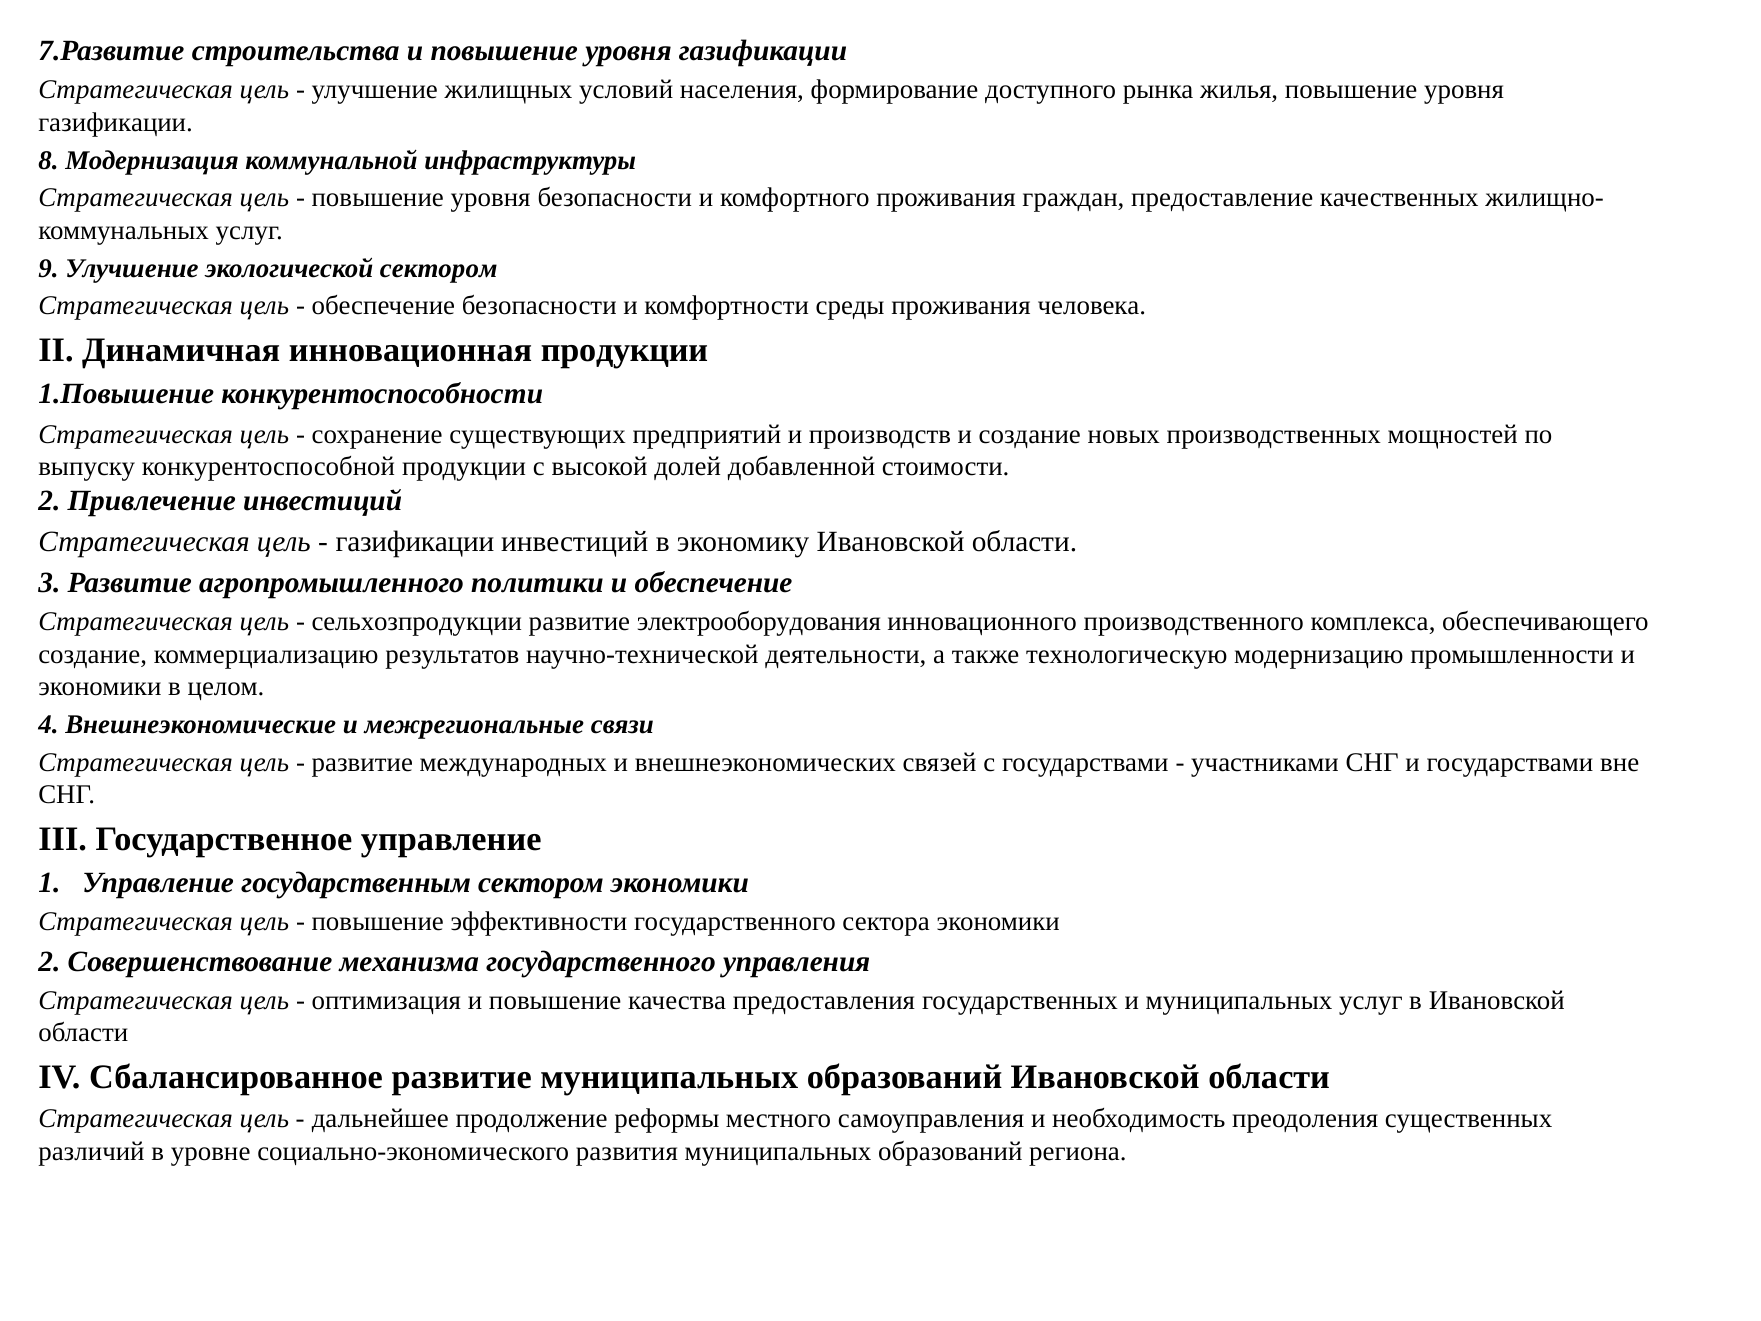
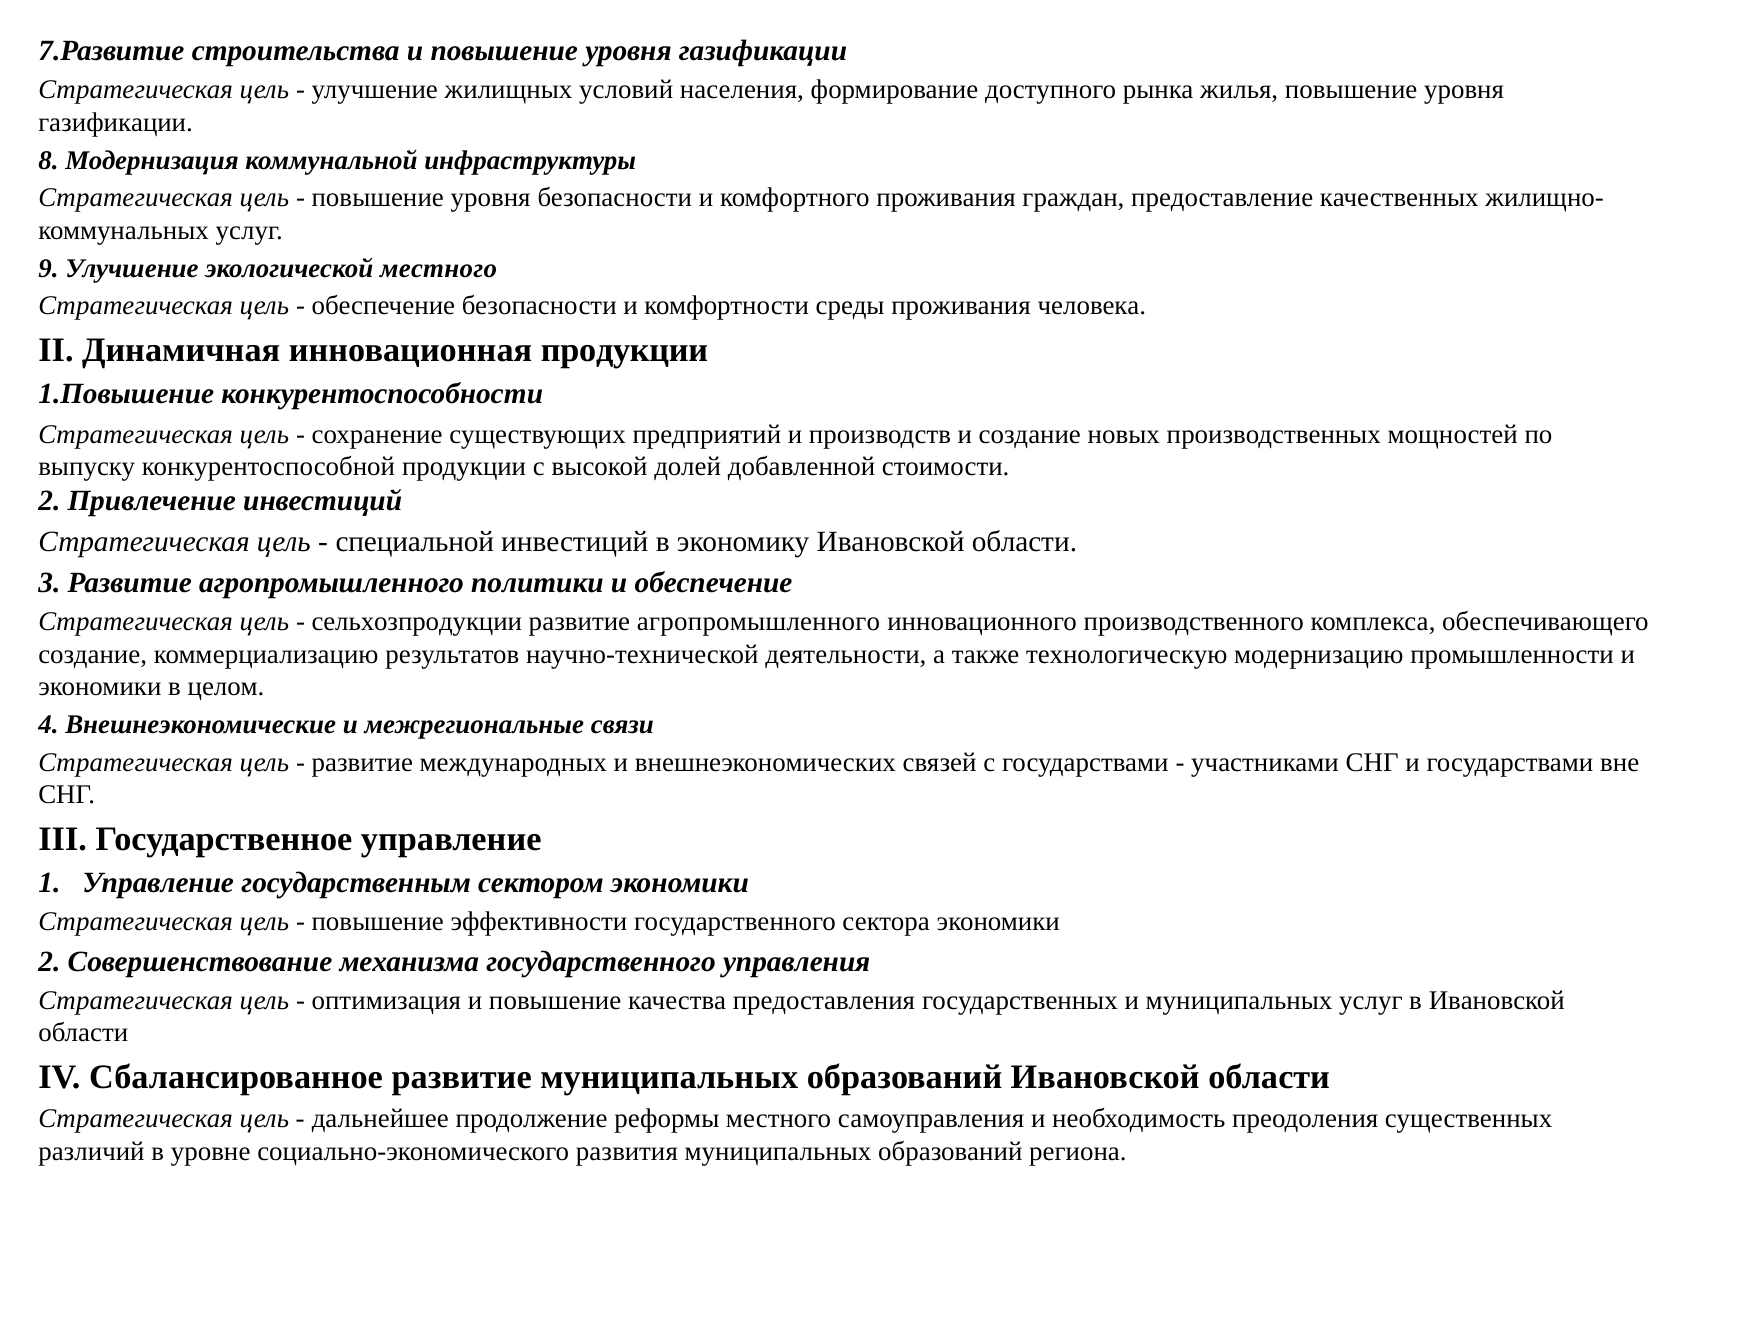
экологической сектором: сектором -> местного
газификации at (415, 542): газификации -> специальной
электрооборудования at (759, 622): электрооборудования -> агропромышленного
